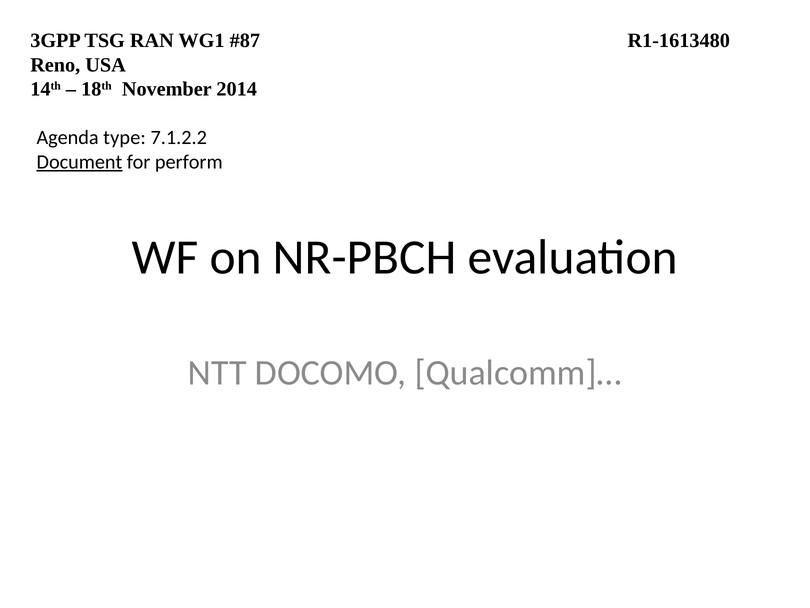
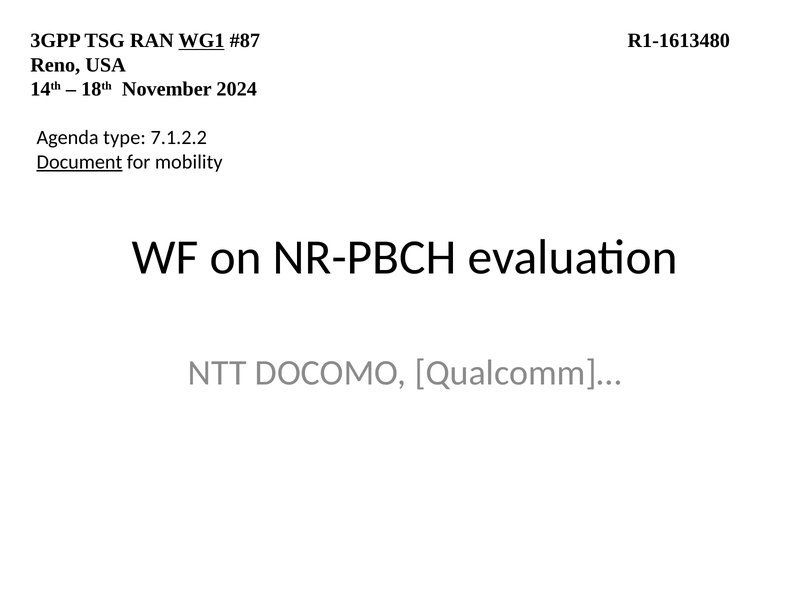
WG1 underline: none -> present
2014: 2014 -> 2024
perform: perform -> mobility
